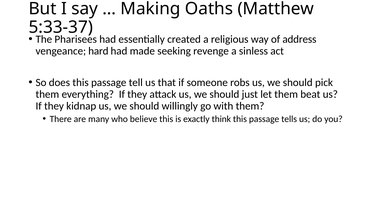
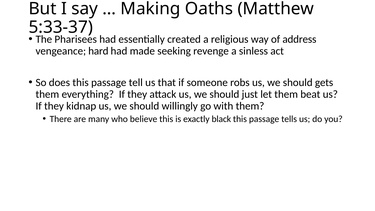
pick: pick -> gets
think: think -> black
